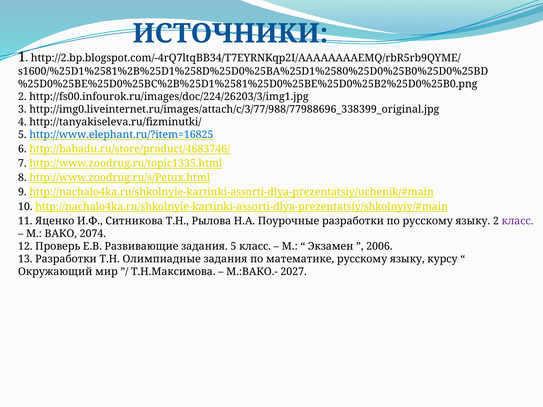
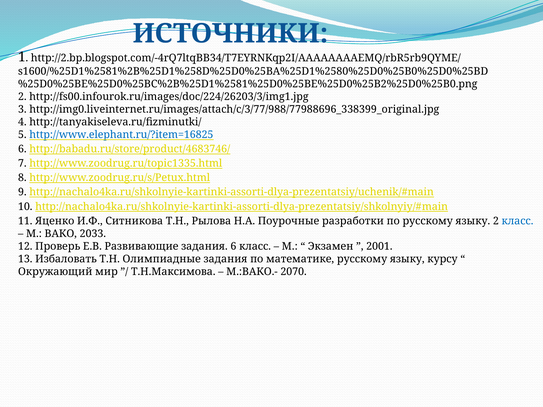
класс at (517, 221) colour: purple -> blue
2074: 2074 -> 2033
задания 5: 5 -> 6
2006: 2006 -> 2001
13 Разработки: Разработки -> Избаловать
2027: 2027 -> 2070
